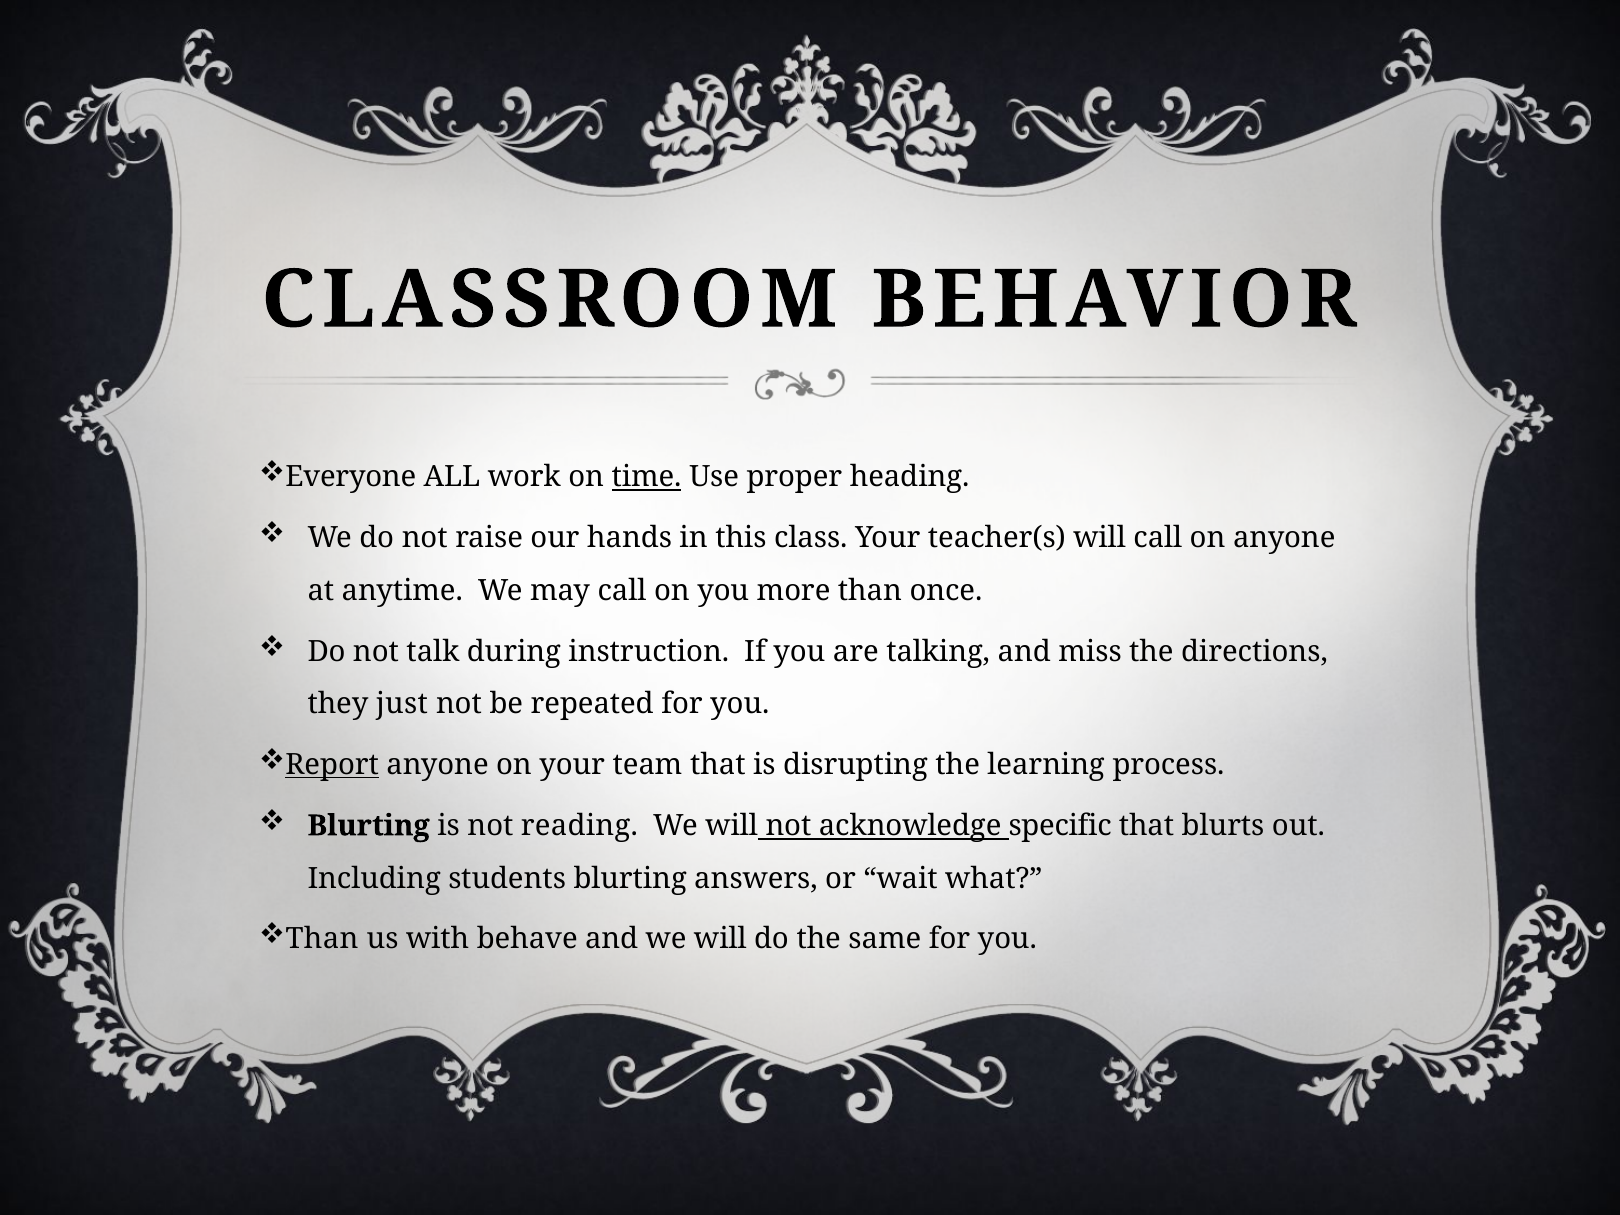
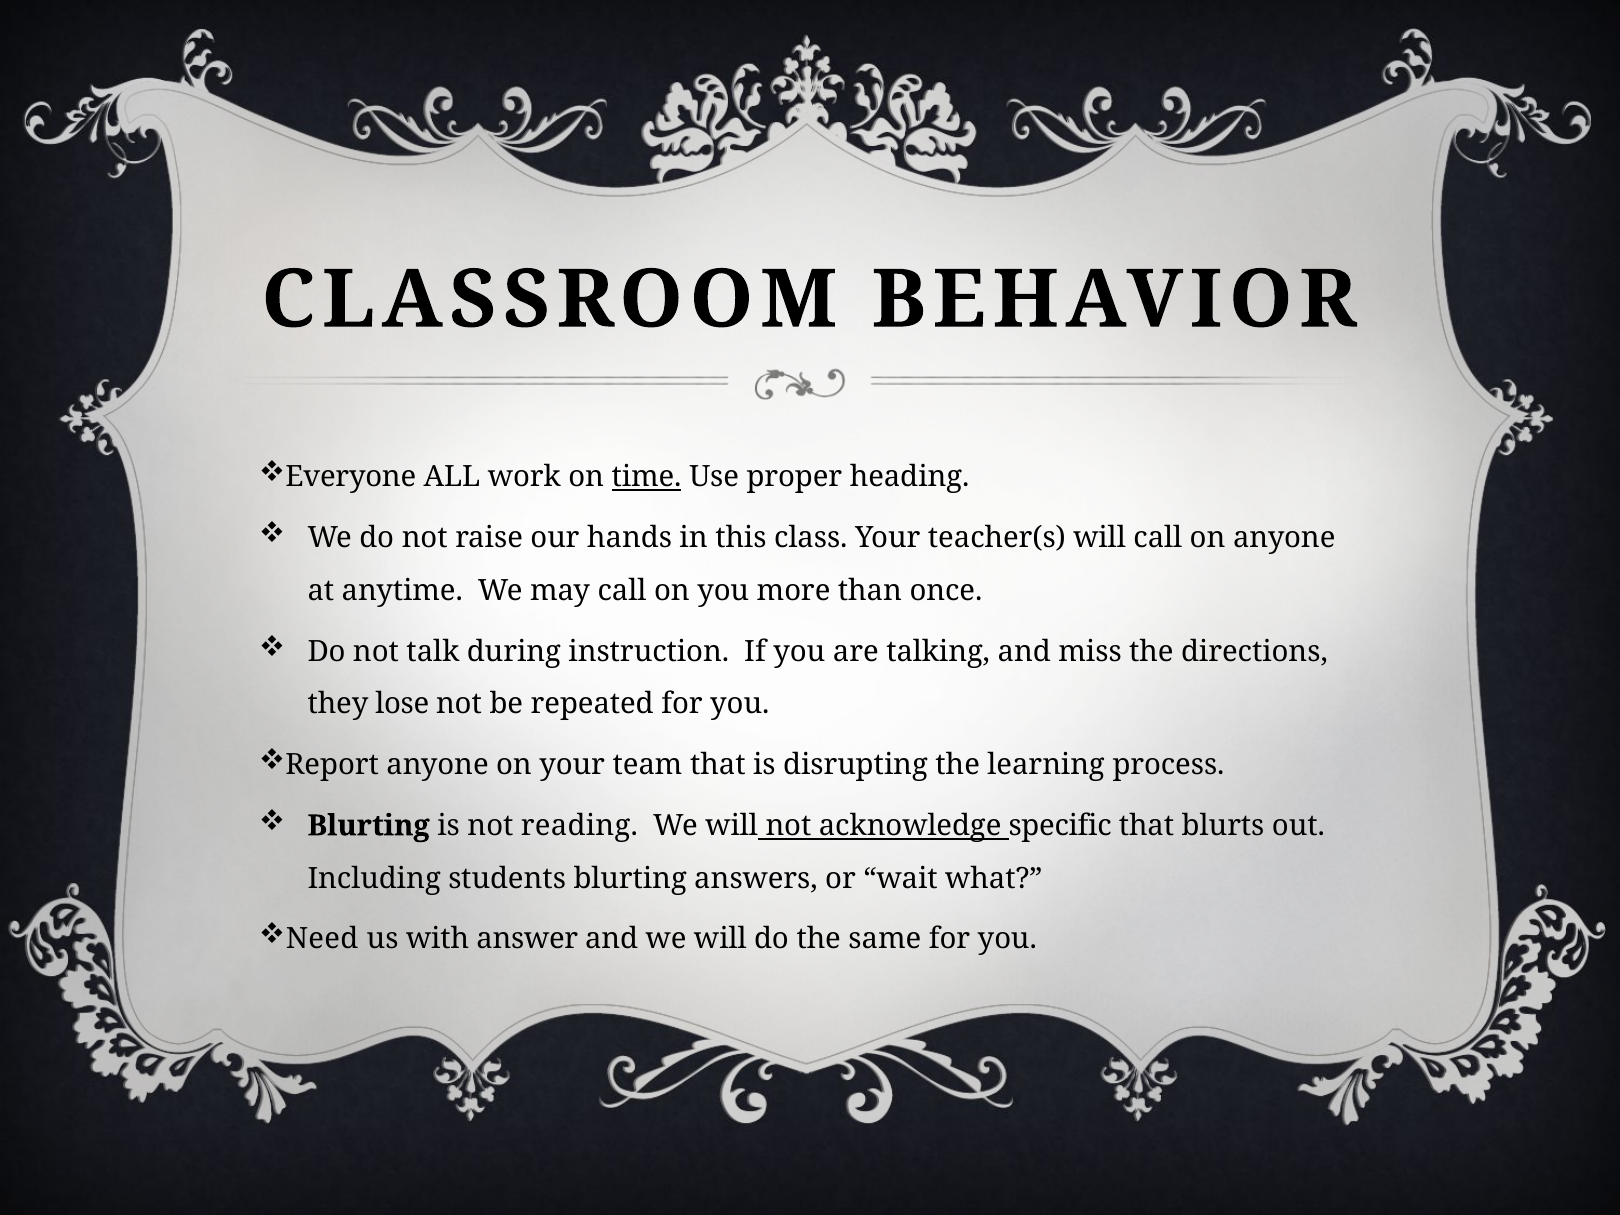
just: just -> lose
Report underline: present -> none
Than at (322, 939): Than -> Need
behave: behave -> answer
